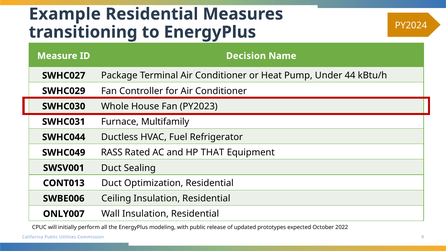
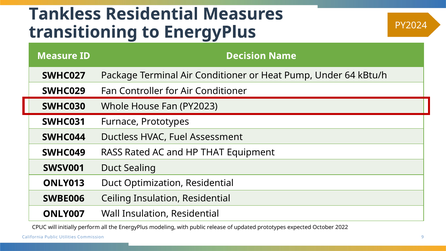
Example: Example -> Tankless
44: 44 -> 64
Furnace Multifamily: Multifamily -> Prototypes
Refrigerator: Refrigerator -> Assessment
CONT013: CONT013 -> ONLY013
